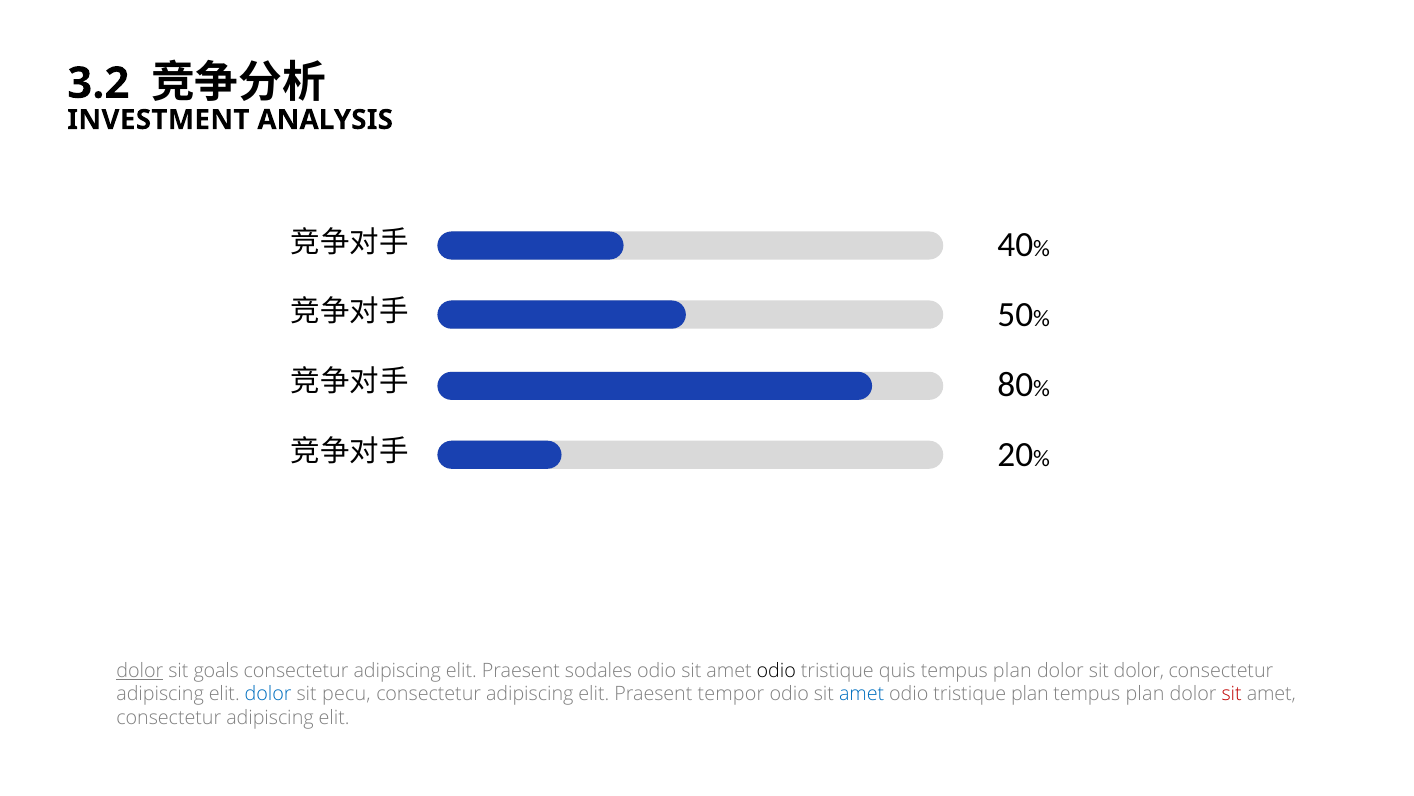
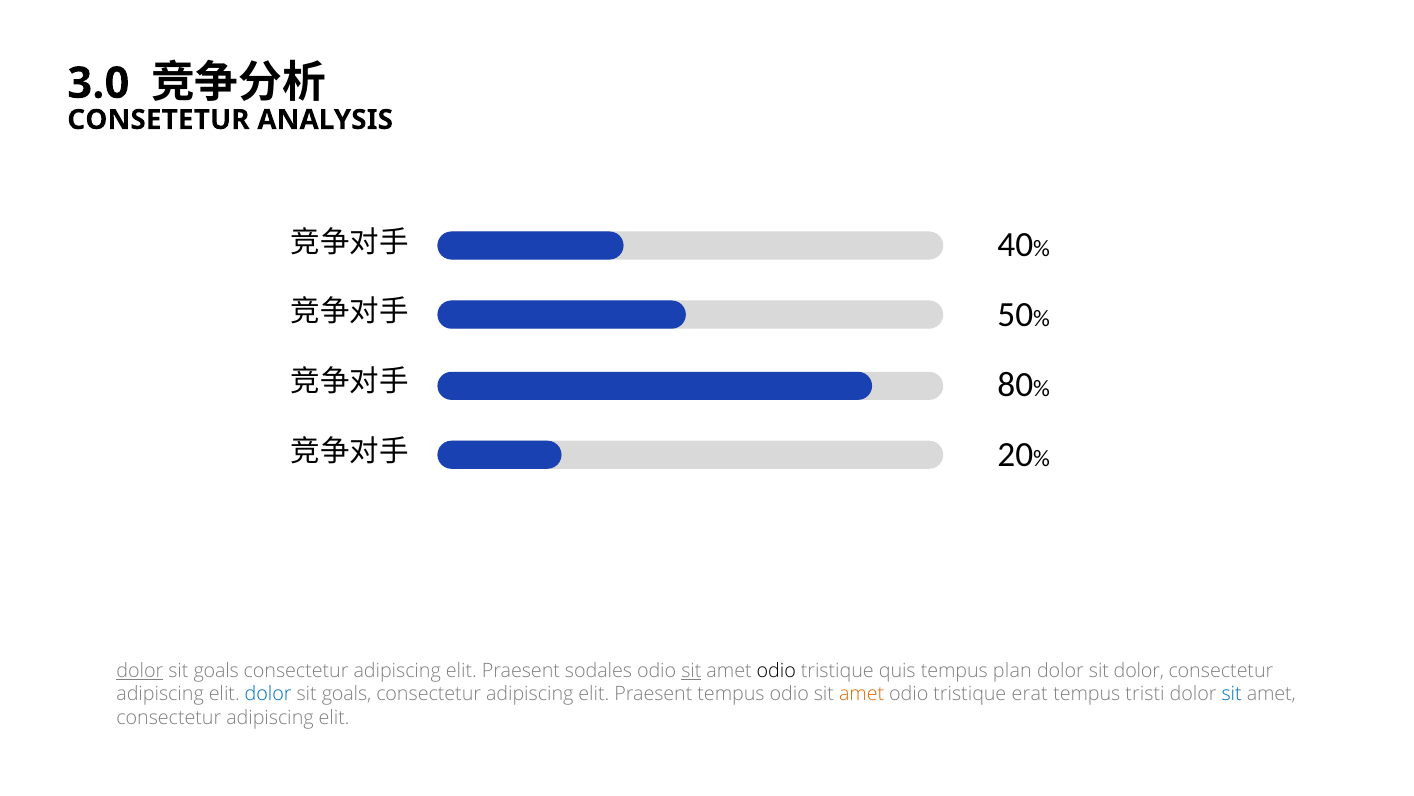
3.2: 3.2 -> 3.0
INVESTMENT: INVESTMENT -> CONSETETUR
sit at (691, 670) underline: none -> present
pecu at (346, 694): pecu -> goals
Praesent tempor: tempor -> tempus
amet at (862, 694) colour: blue -> orange
tristique plan: plan -> erat
plan at (1145, 694): plan -> tristi
sit at (1232, 694) colour: red -> blue
